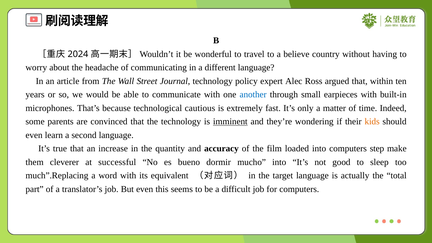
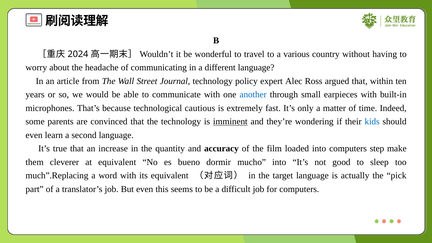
believe: believe -> various
kids colour: orange -> blue
at successful: successful -> equivalent
total: total -> pick
